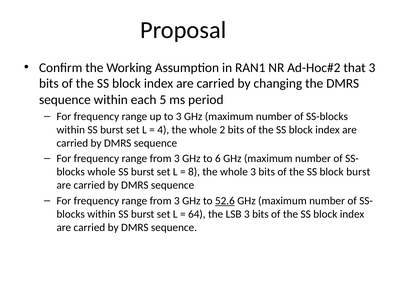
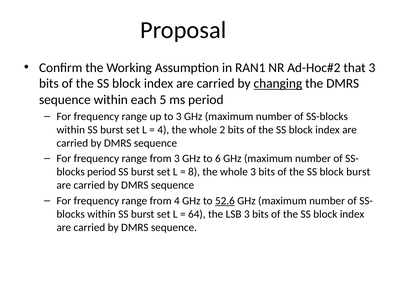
changing underline: none -> present
whole at (101, 172): whole -> period
3 at (177, 201): 3 -> 4
